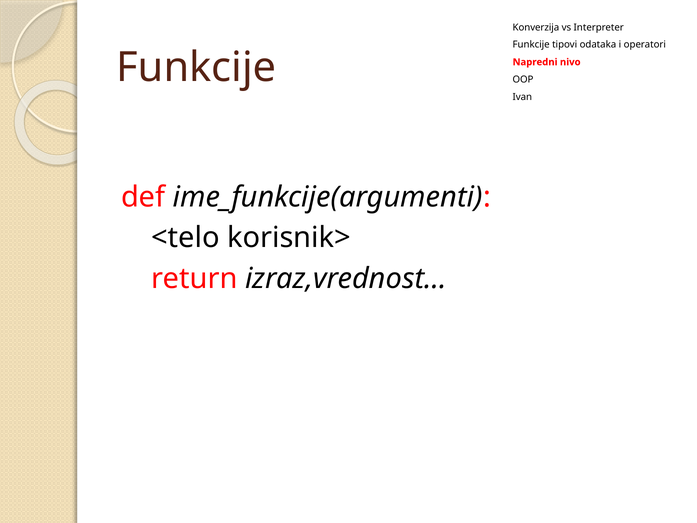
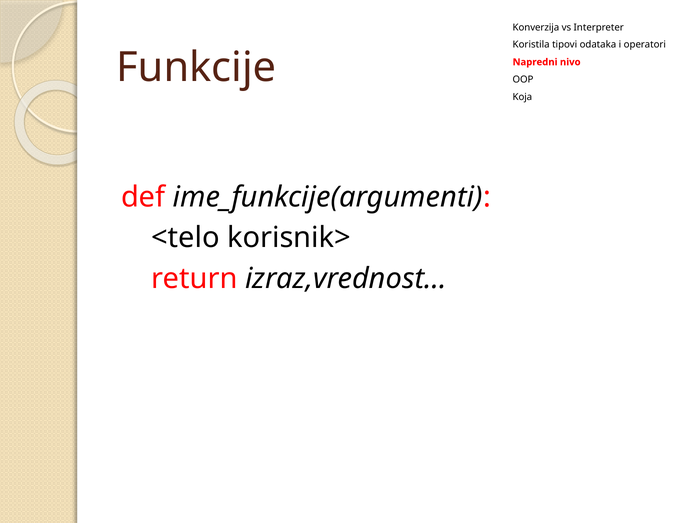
Funkcije at (531, 45): Funkcije -> Koristila
Ivan: Ivan -> Koja
